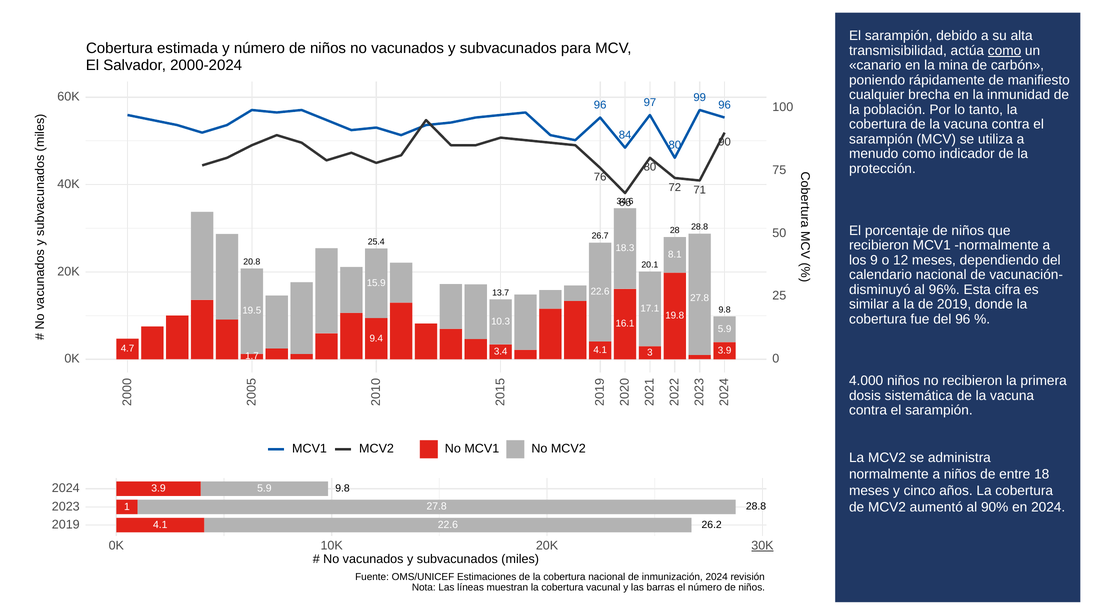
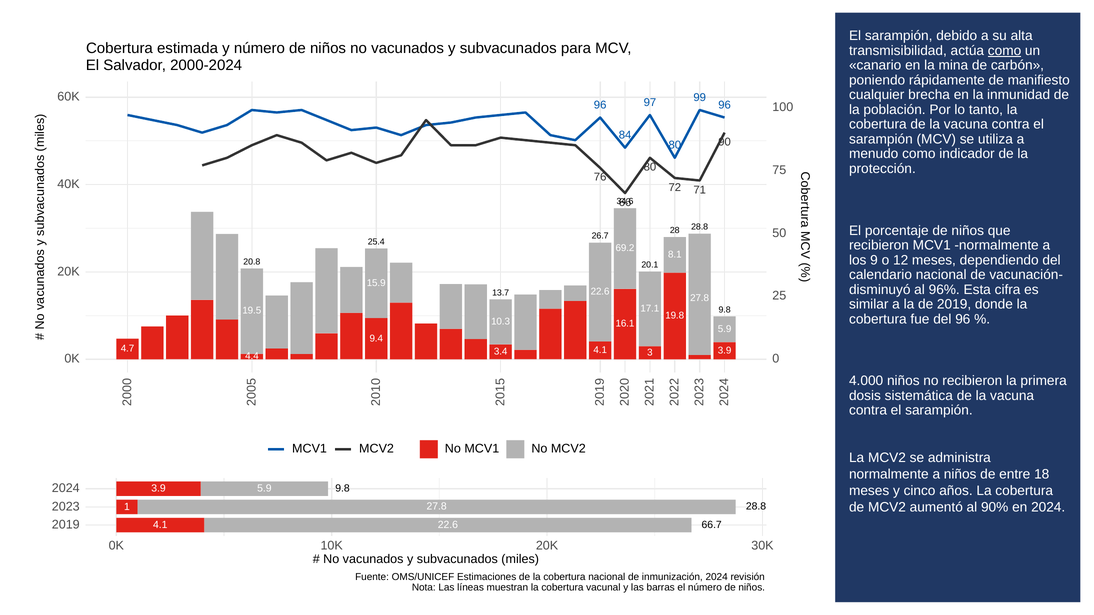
18.3: 18.3 -> 69.2
1.7: 1.7 -> 4.4
26.2: 26.2 -> 66.7
30K underline: present -> none
